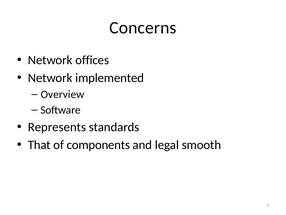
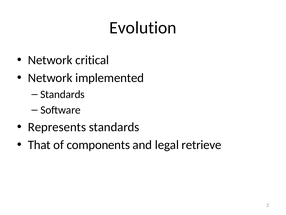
Concerns: Concerns -> Evolution
offices: offices -> critical
Overview at (62, 94): Overview -> Standards
smooth: smooth -> retrieve
